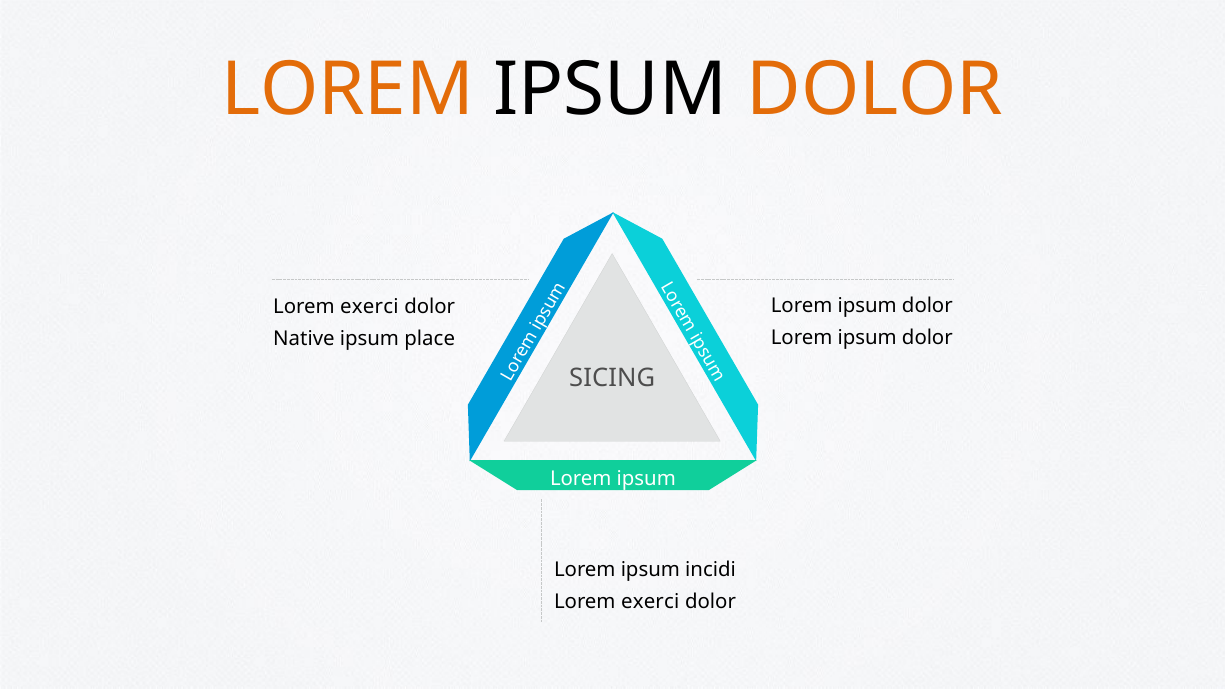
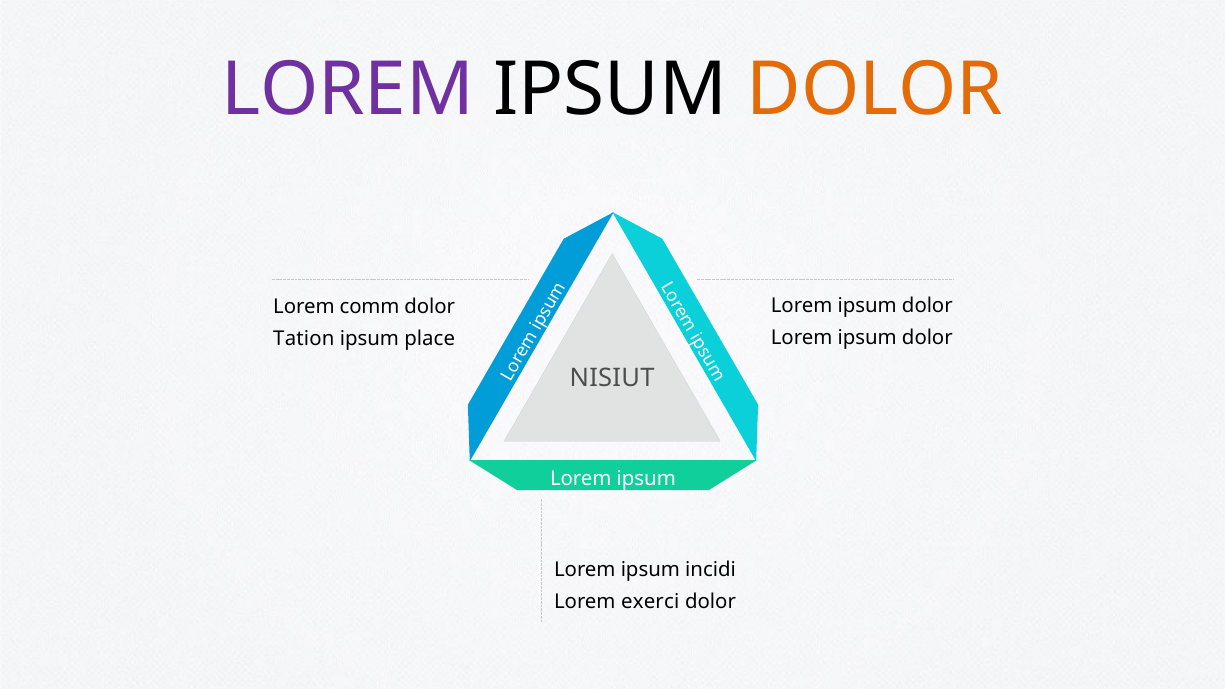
LOREM at (348, 90) colour: orange -> purple
exerci at (369, 307): exerci -> comm
Native: Native -> Tation
SICING: SICING -> NISIUT
